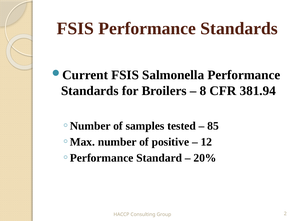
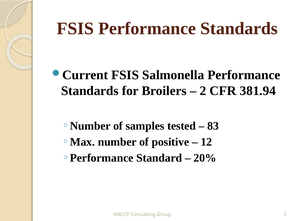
8 at (203, 91): 8 -> 2
85: 85 -> 83
